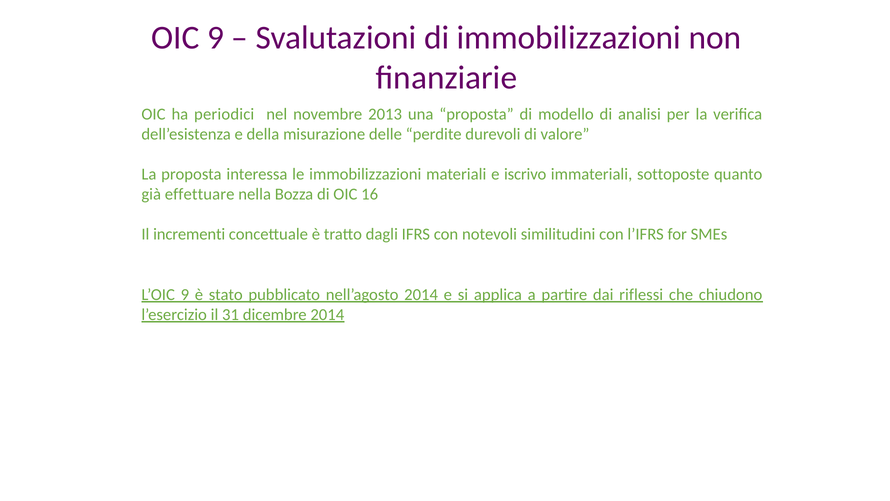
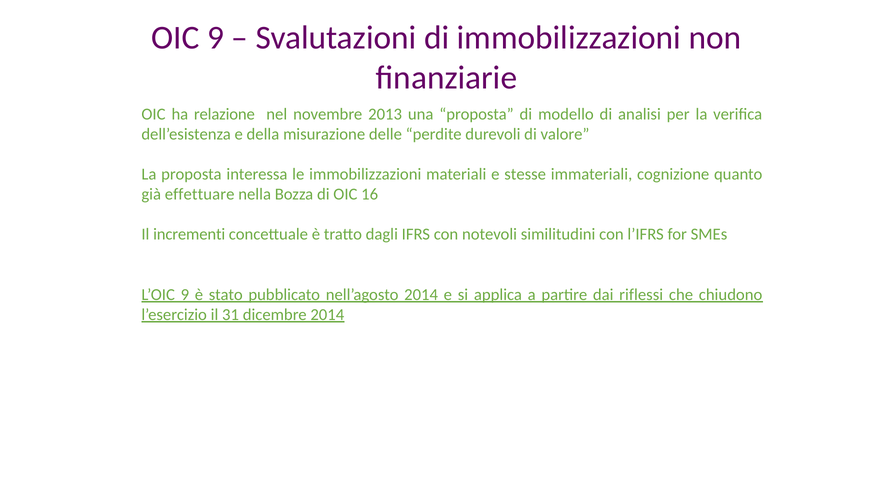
periodici: periodici -> relazione
iscrivo: iscrivo -> stesse
sottoposte: sottoposte -> cognizione
